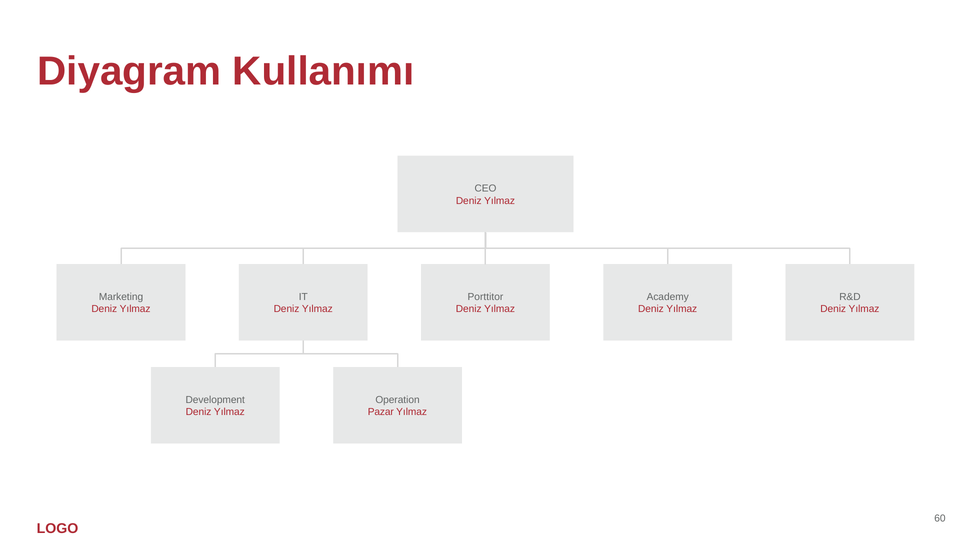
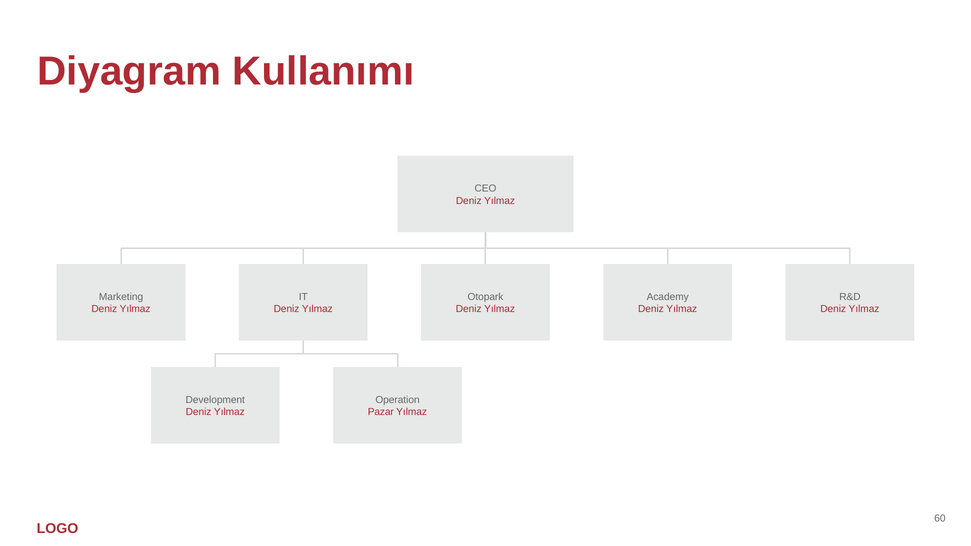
Porttitor: Porttitor -> Otopark
